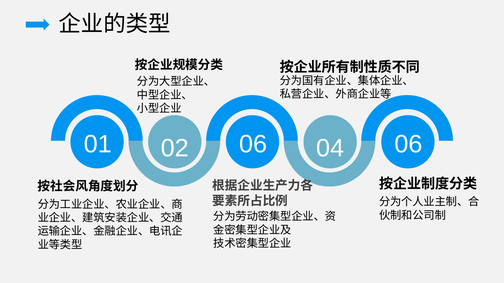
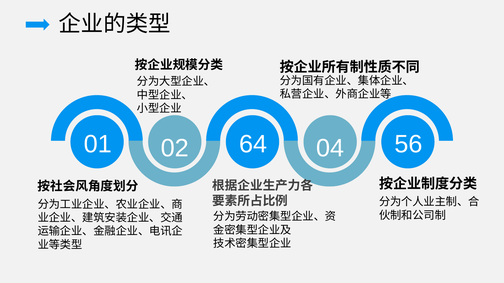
02 06: 06 -> 64
04 06: 06 -> 56
